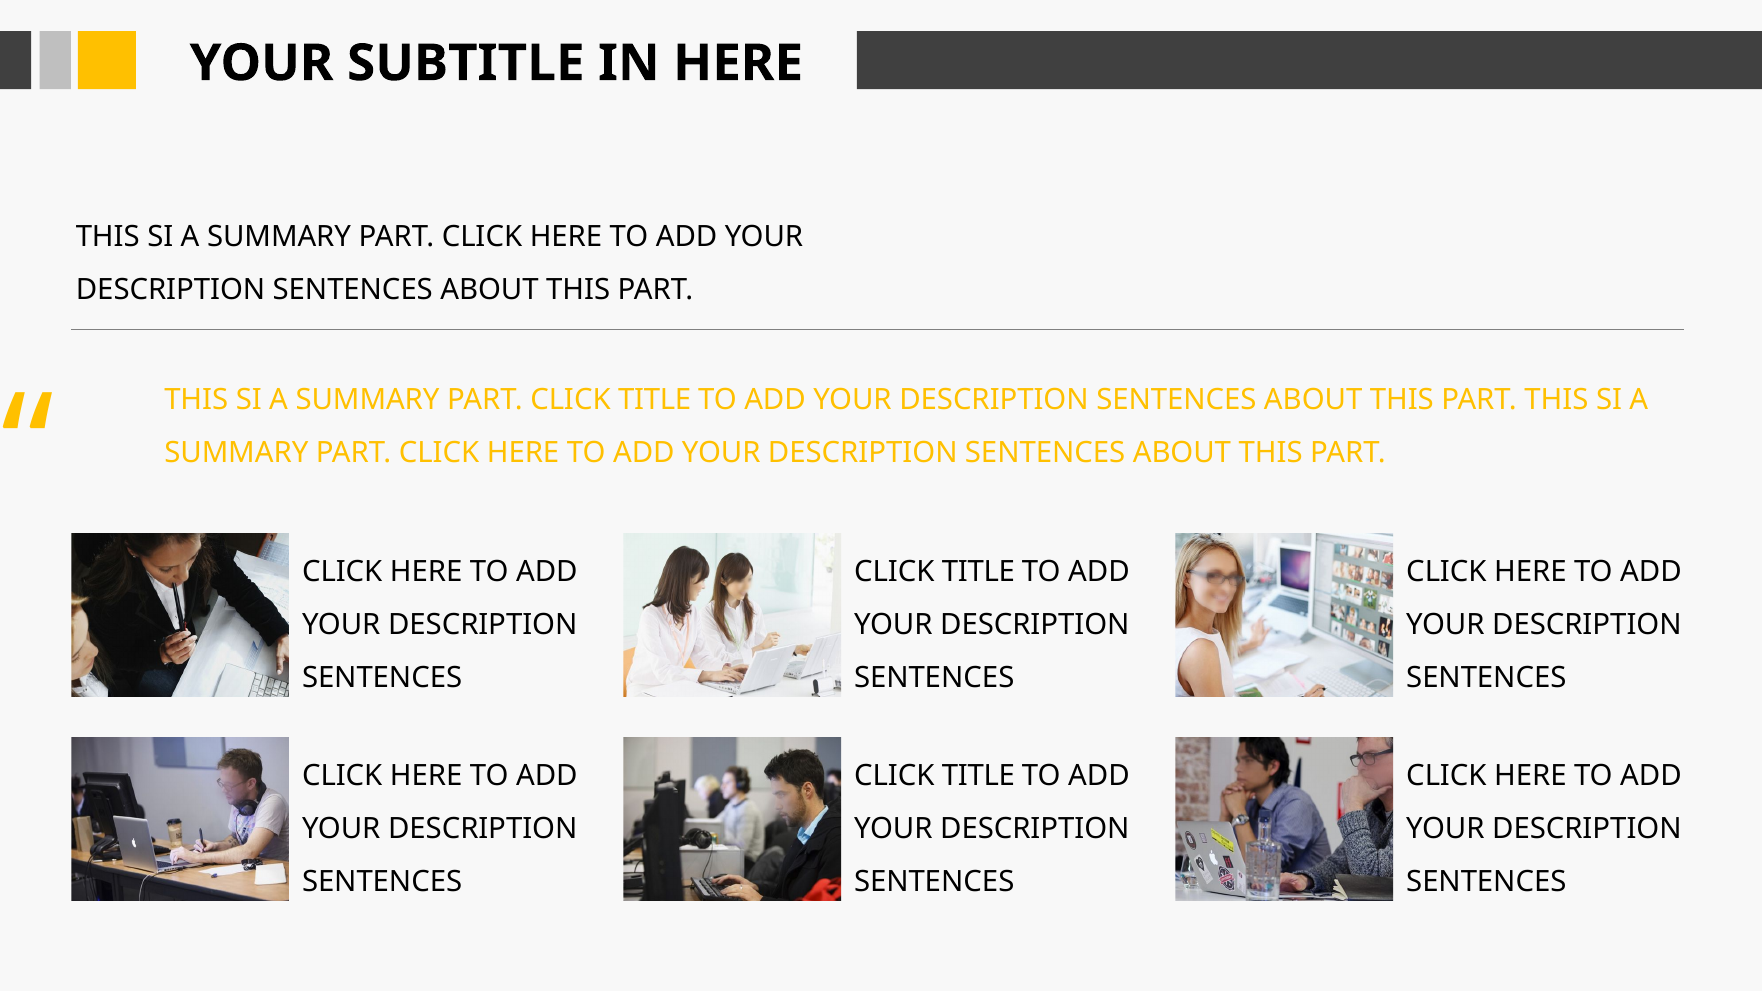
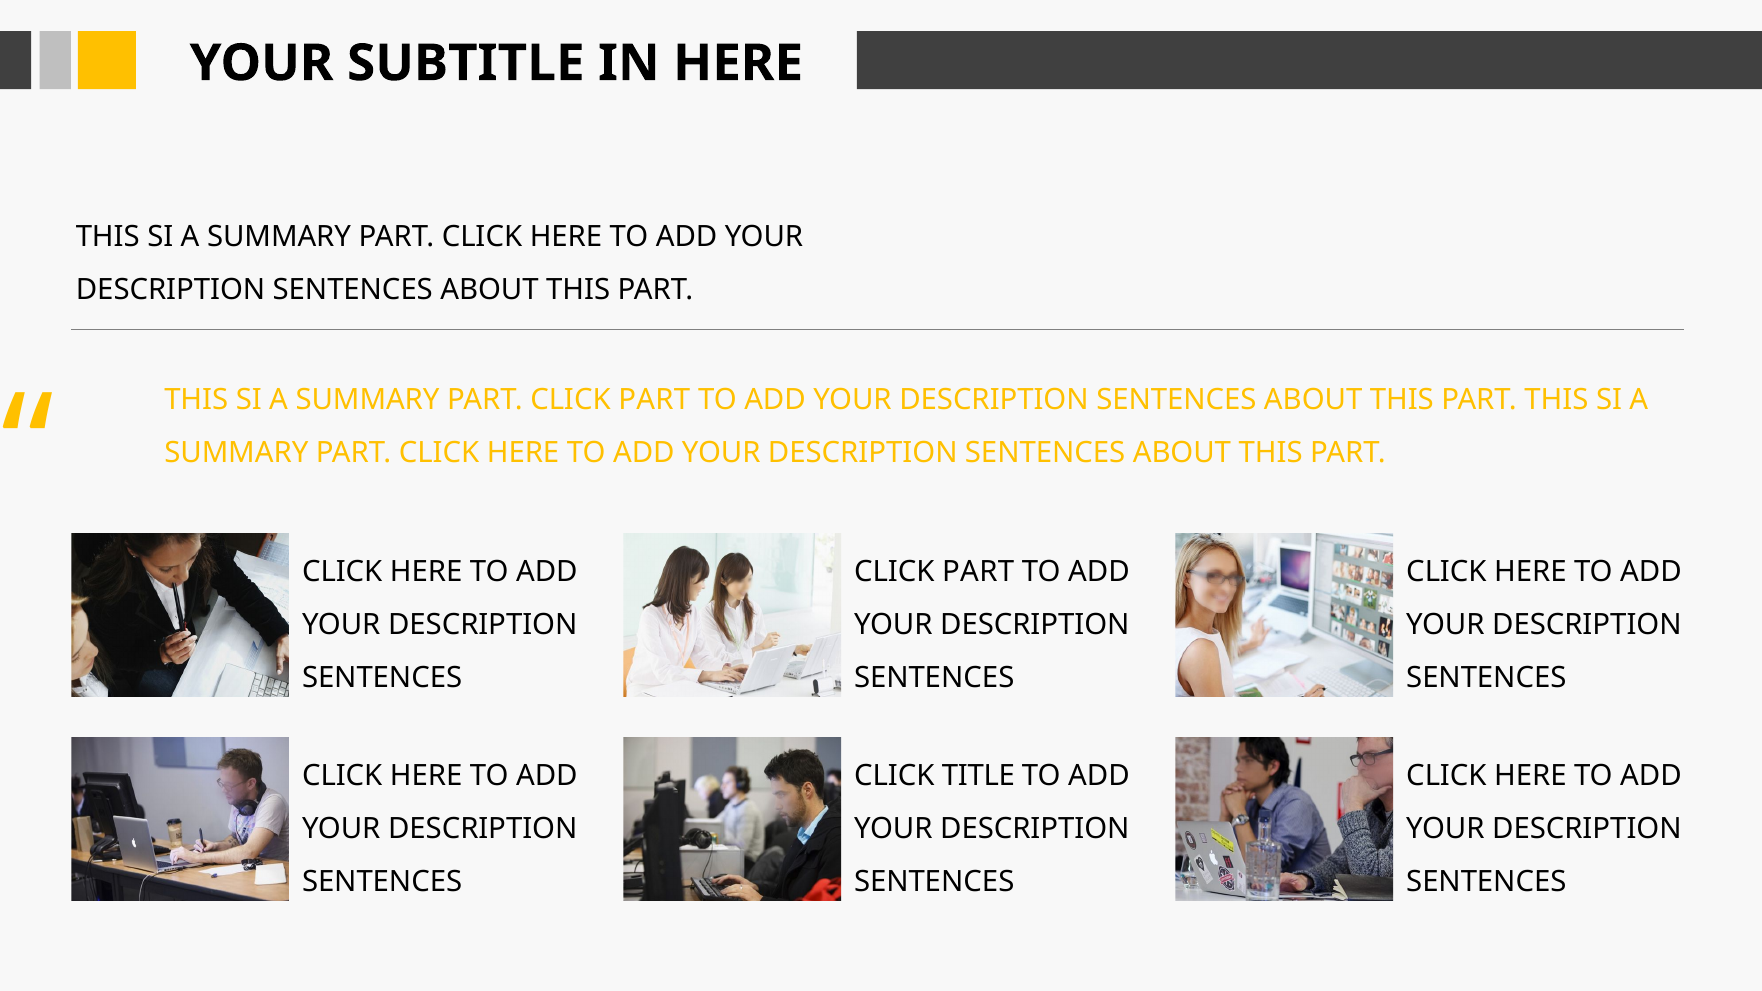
PART CLICK TITLE: TITLE -> PART
TITLE at (978, 572): TITLE -> PART
